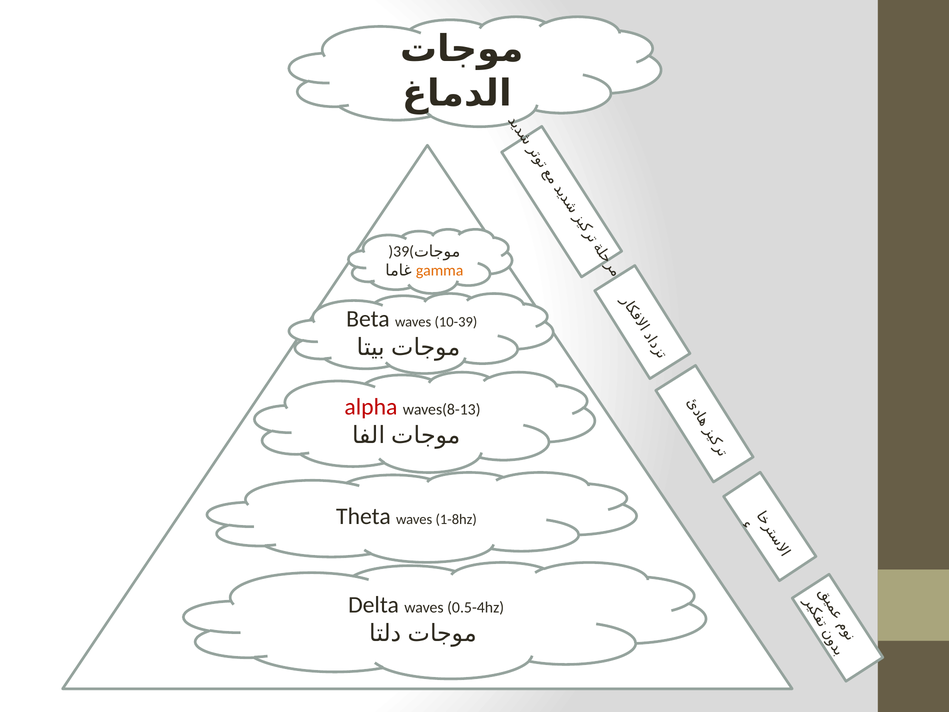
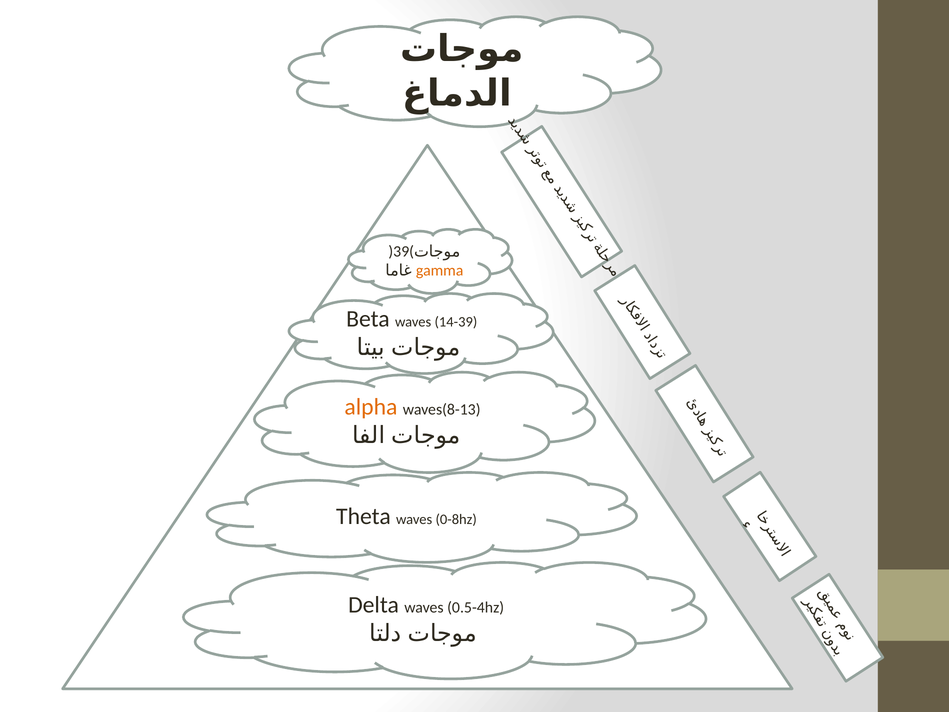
10-39: 10-39 -> 14-39
alpha colour: red -> orange
1-8hz: 1-8hz -> 0-8hz
